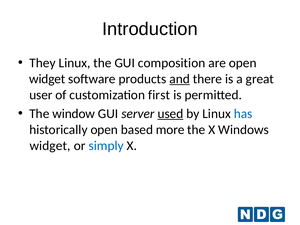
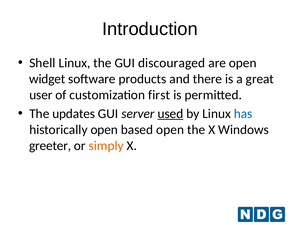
They: They -> Shell
composition: composition -> discouraged
and underline: present -> none
window: window -> updates
based more: more -> open
widget at (50, 146): widget -> greeter
simply colour: blue -> orange
